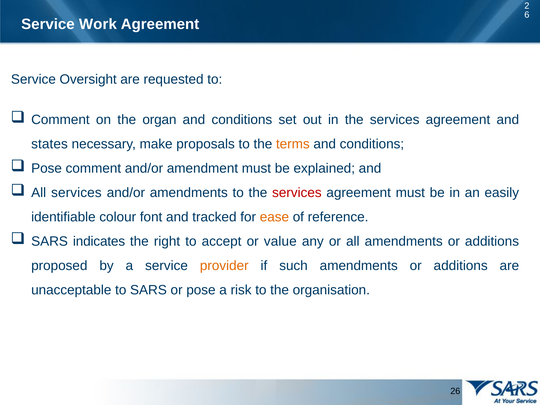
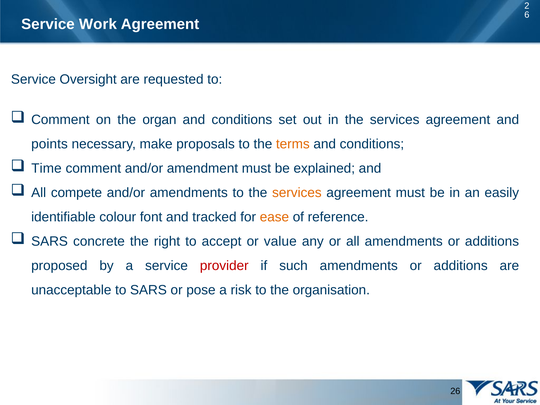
states: states -> points
Pose at (47, 168): Pose -> Time
All services: services -> compete
services at (297, 193) colour: red -> orange
indicates: indicates -> concrete
provider colour: orange -> red
